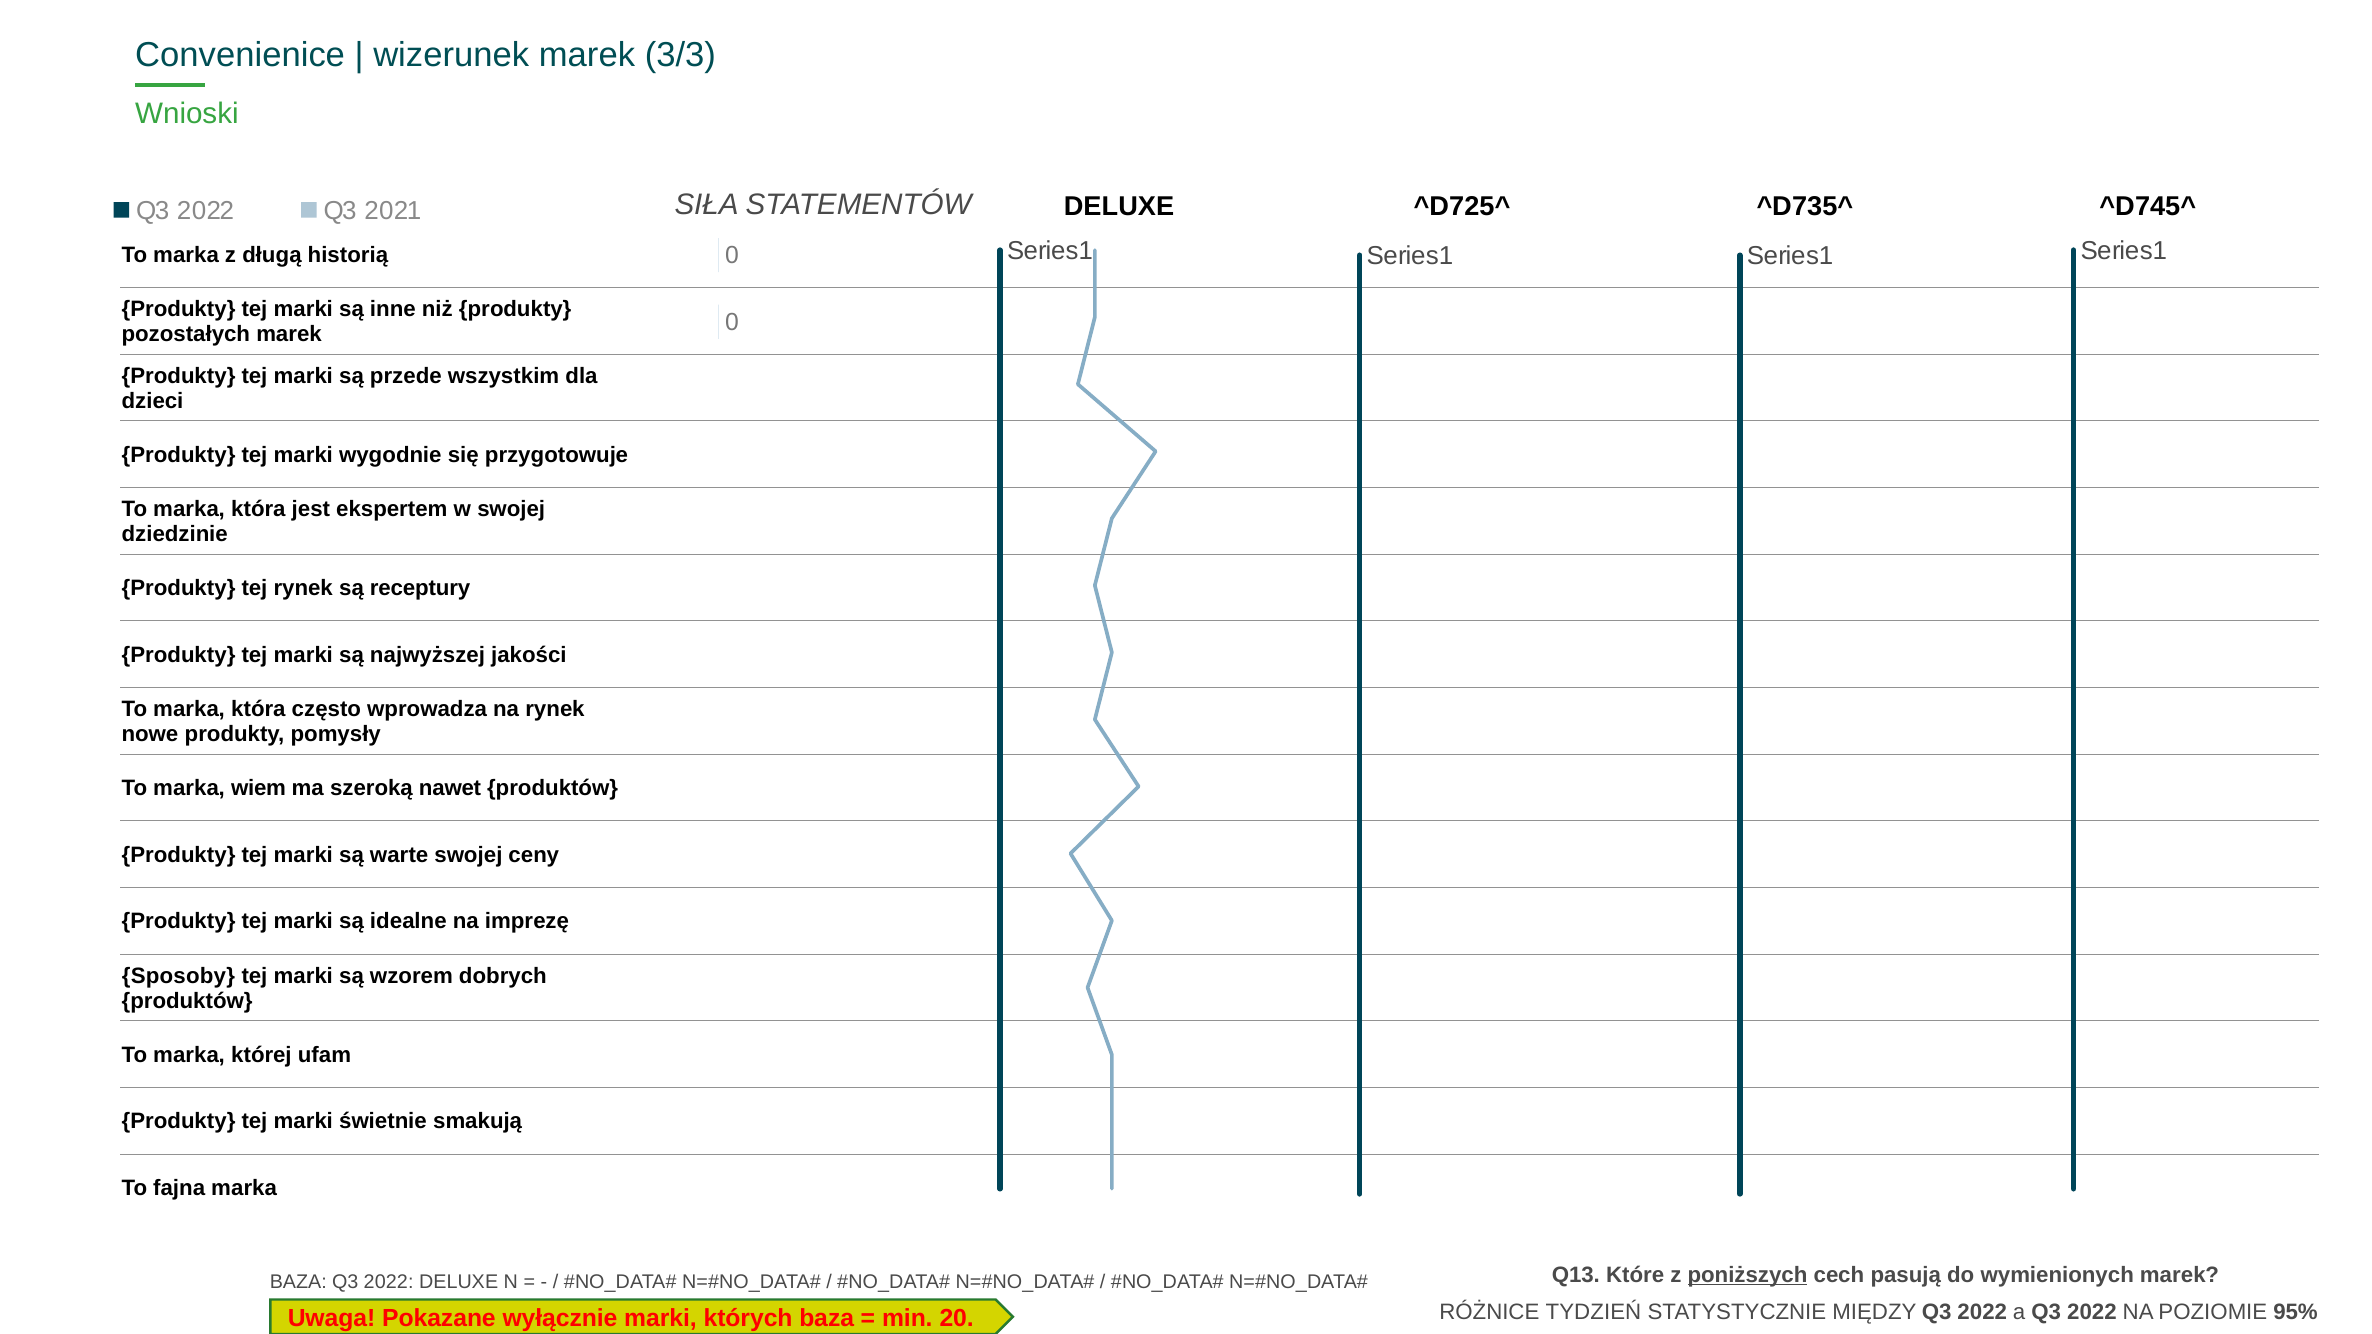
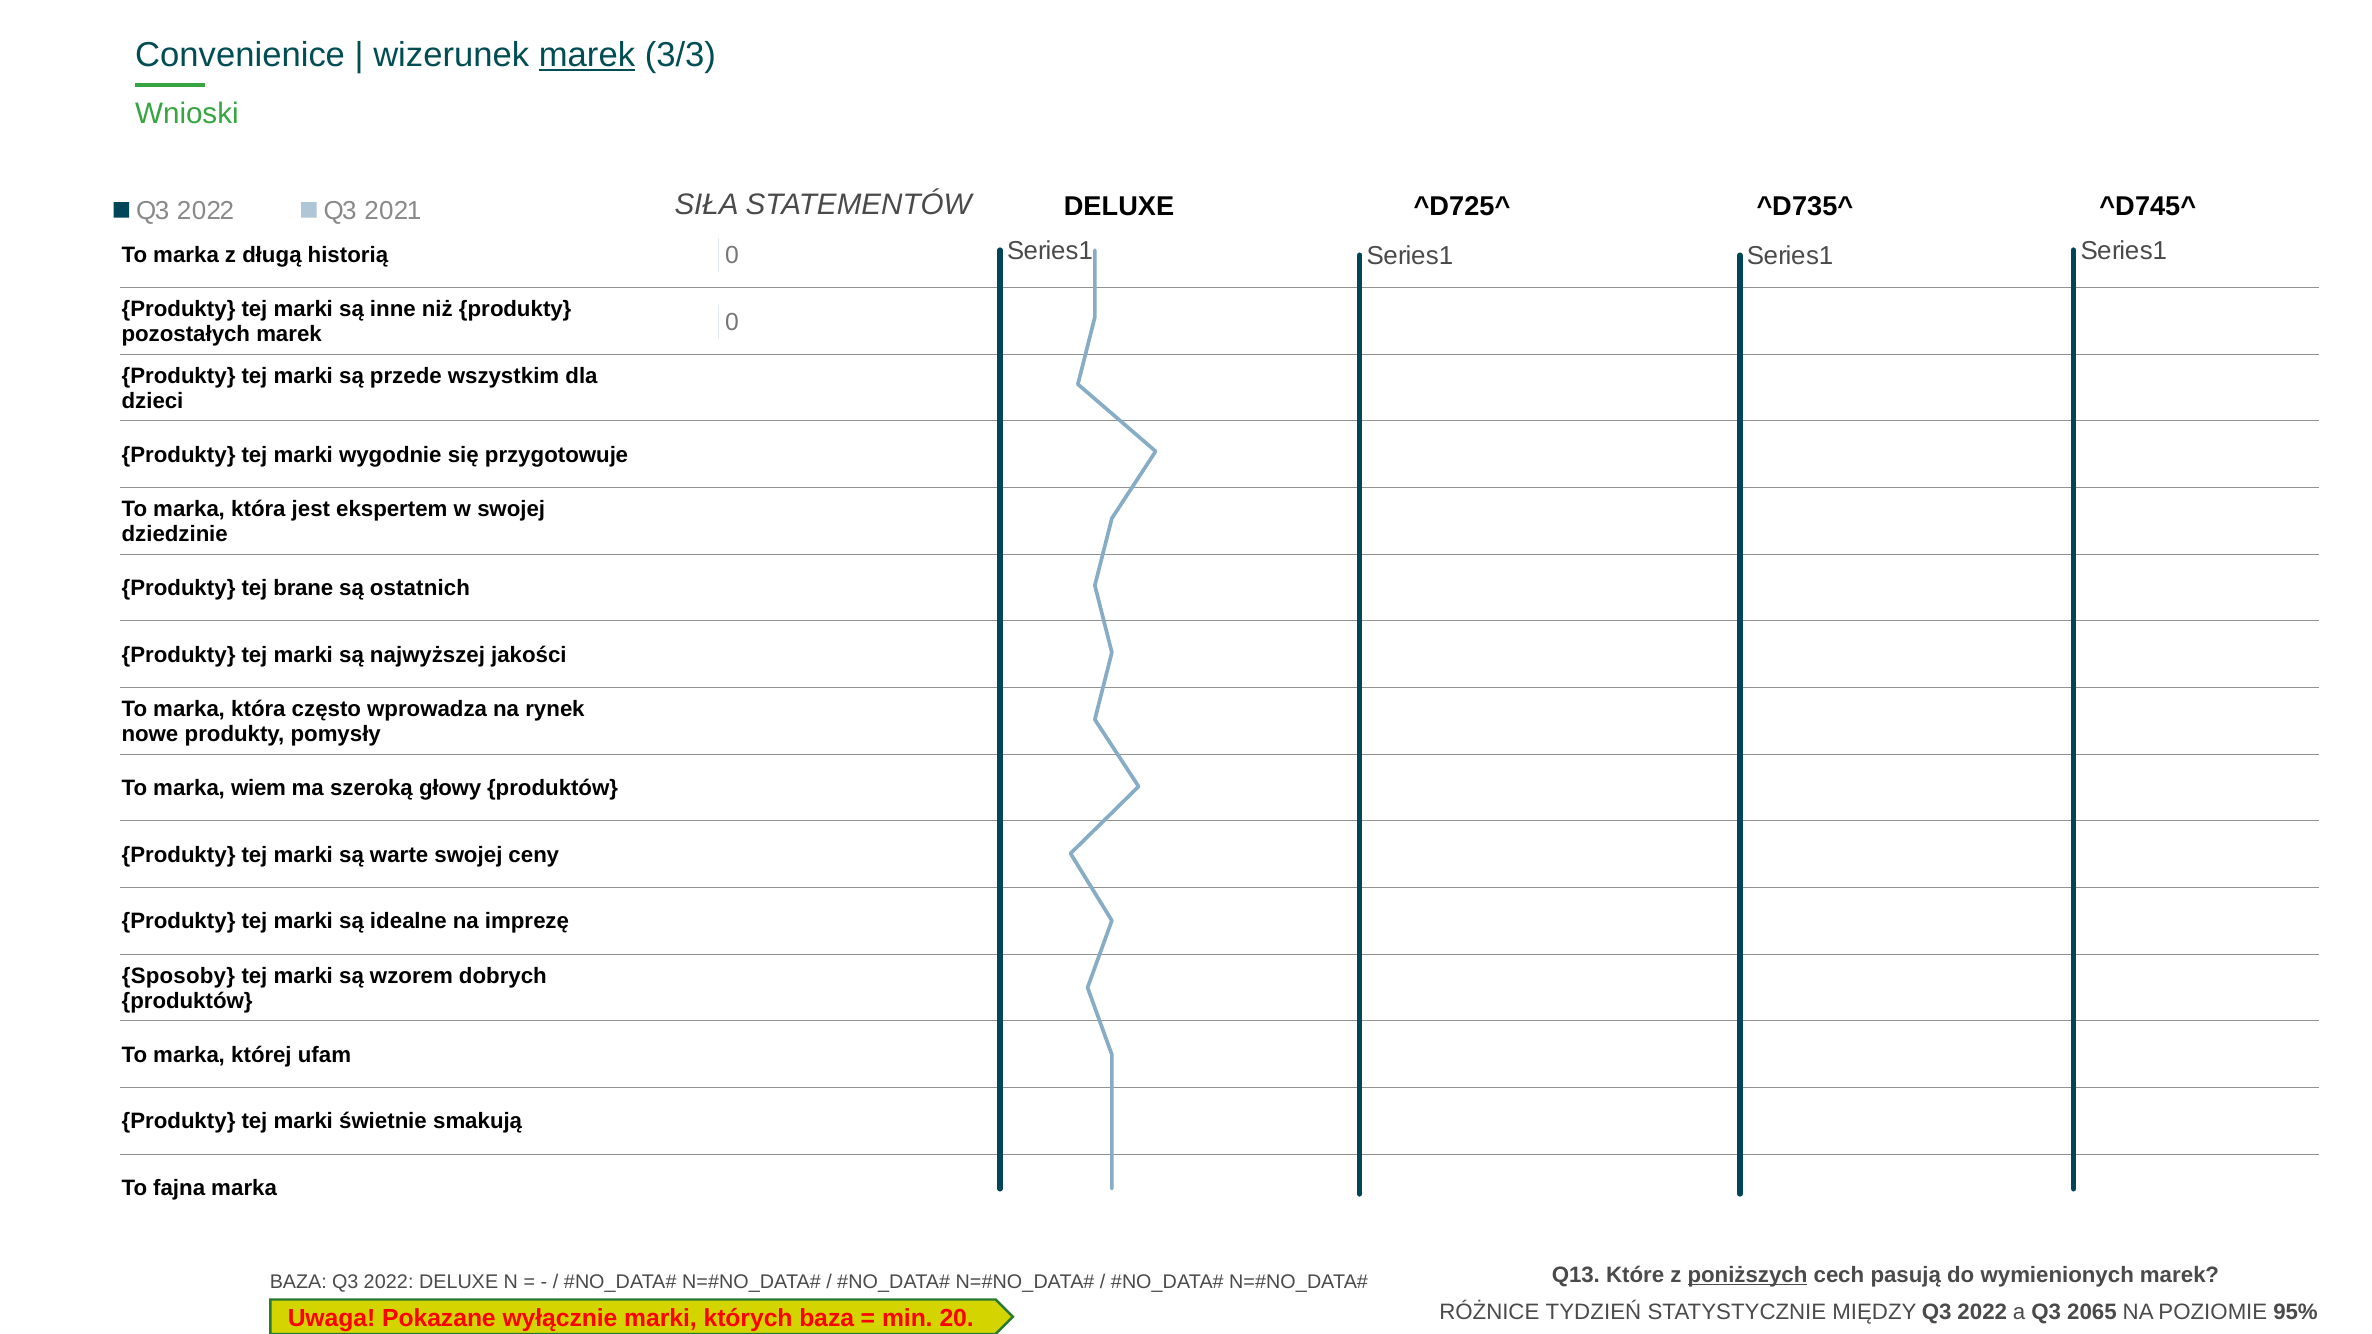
marek at (587, 55) underline: none -> present
tej rynek: rynek -> brane
receptury: receptury -> ostatnich
nawet: nawet -> głowy
a Q3 2022: 2022 -> 2065
